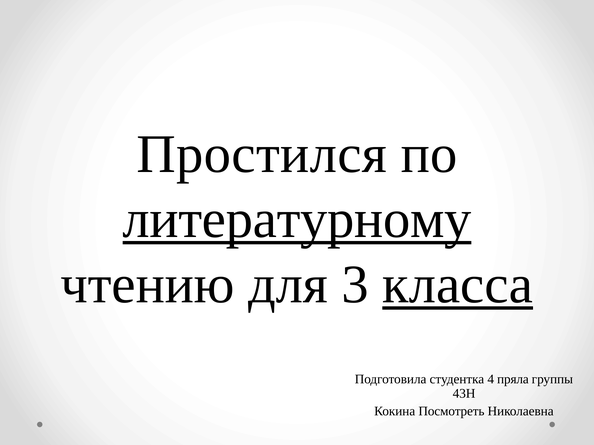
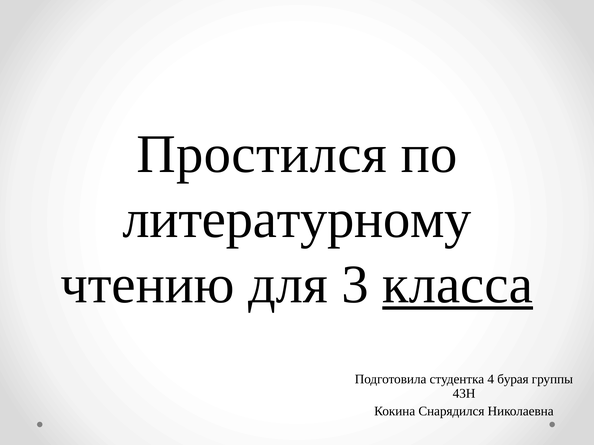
литературному underline: present -> none
пряла: пряла -> бурая
Посмотреть: Посмотреть -> Снарядился
